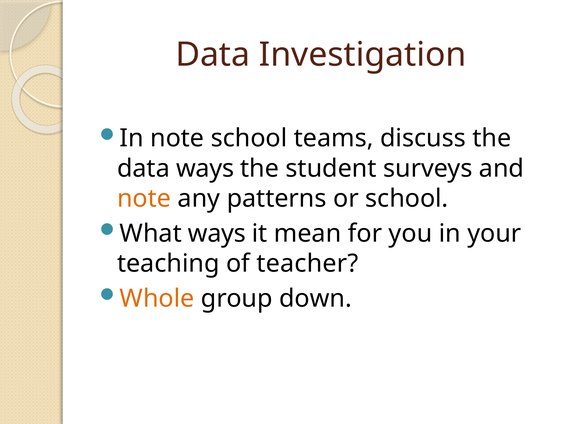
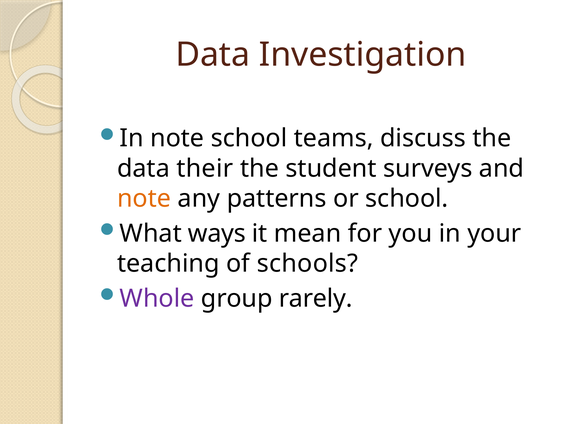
data ways: ways -> their
teacher: teacher -> schools
Whole colour: orange -> purple
down: down -> rarely
